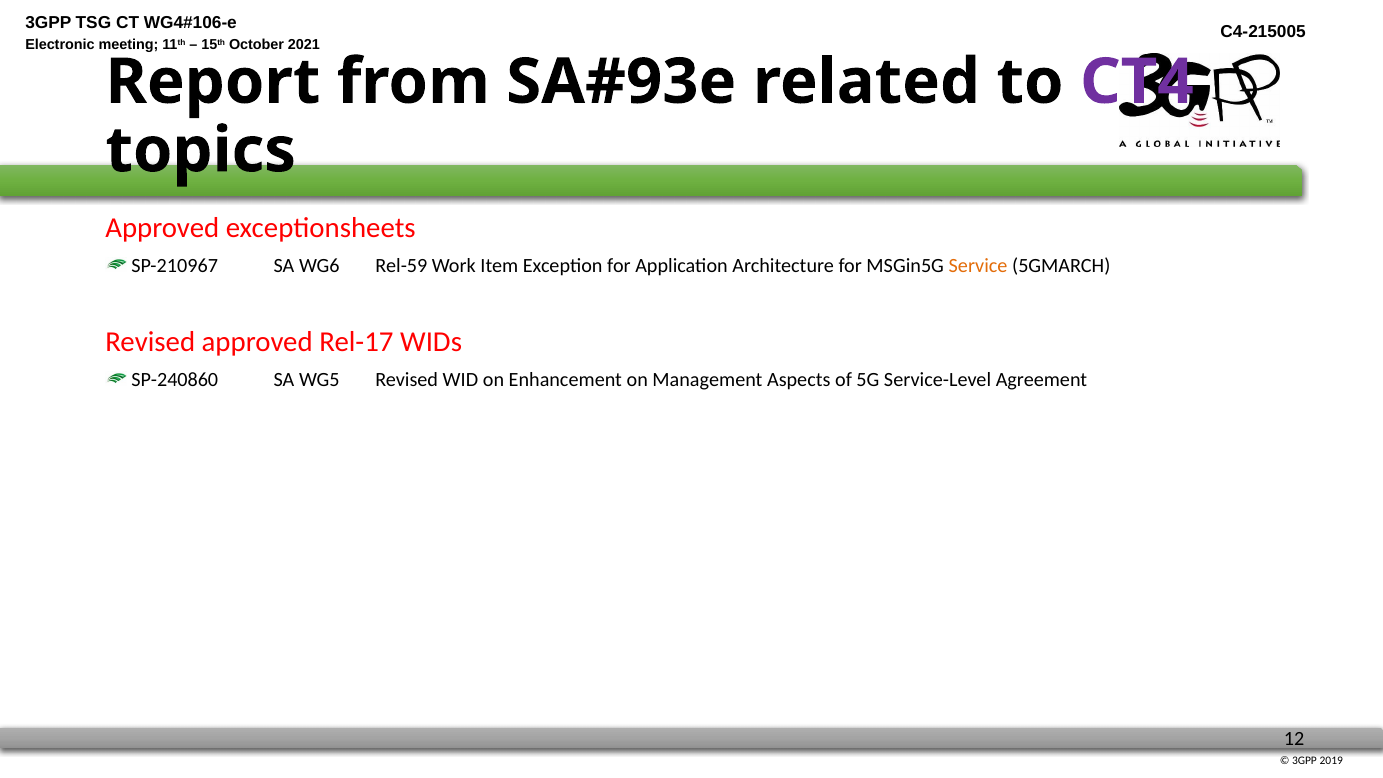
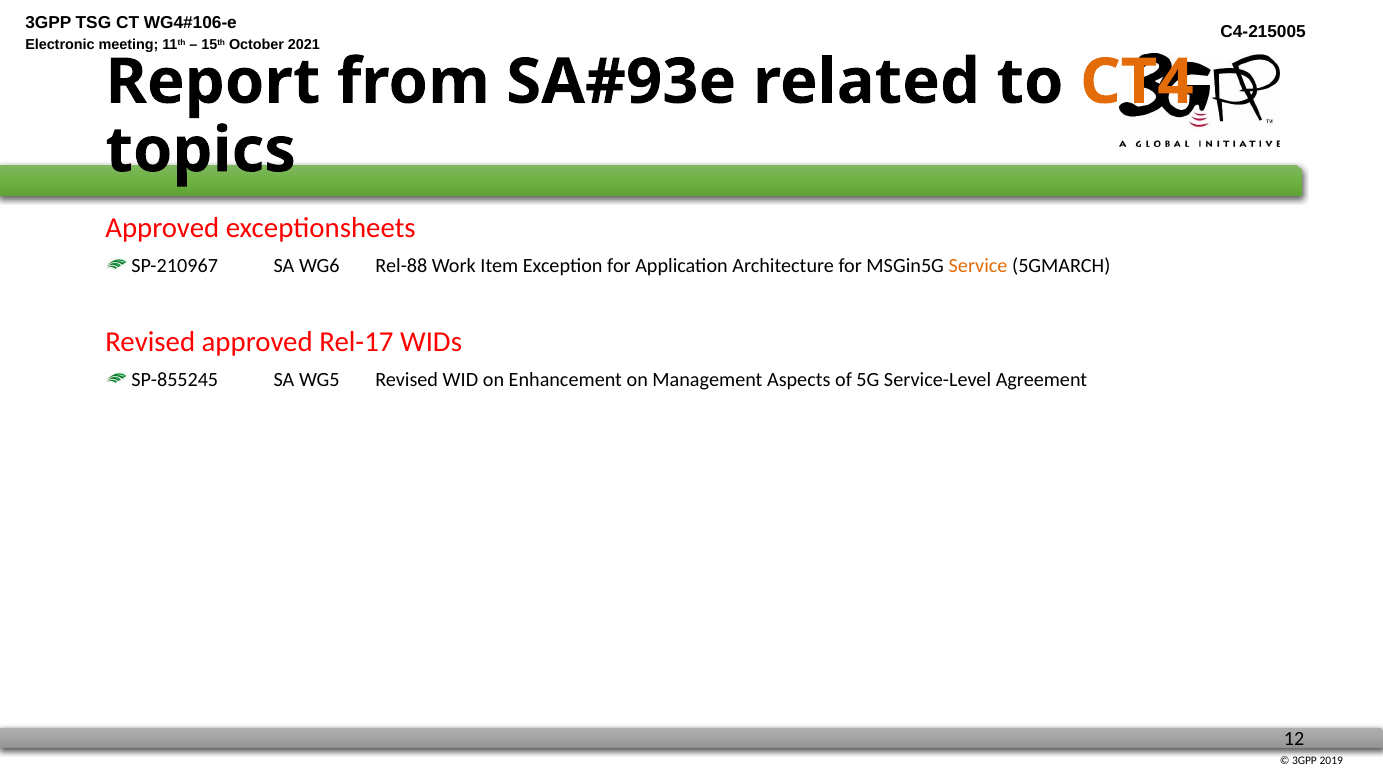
CT4 colour: purple -> orange
Rel-59: Rel-59 -> Rel-88
SP-240860: SP-240860 -> SP-855245
